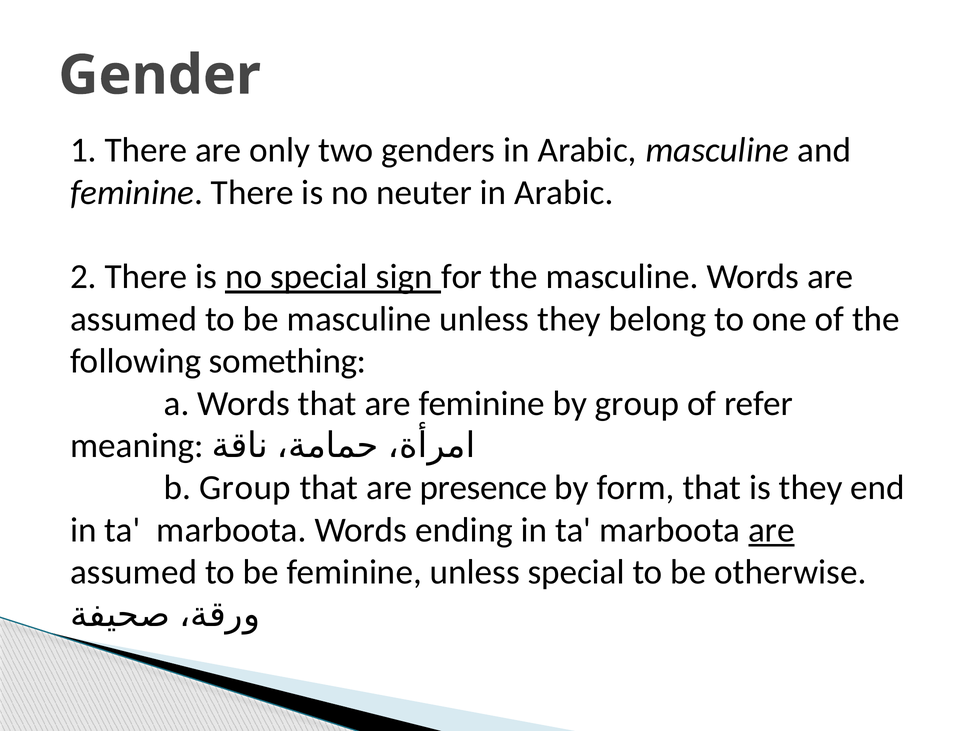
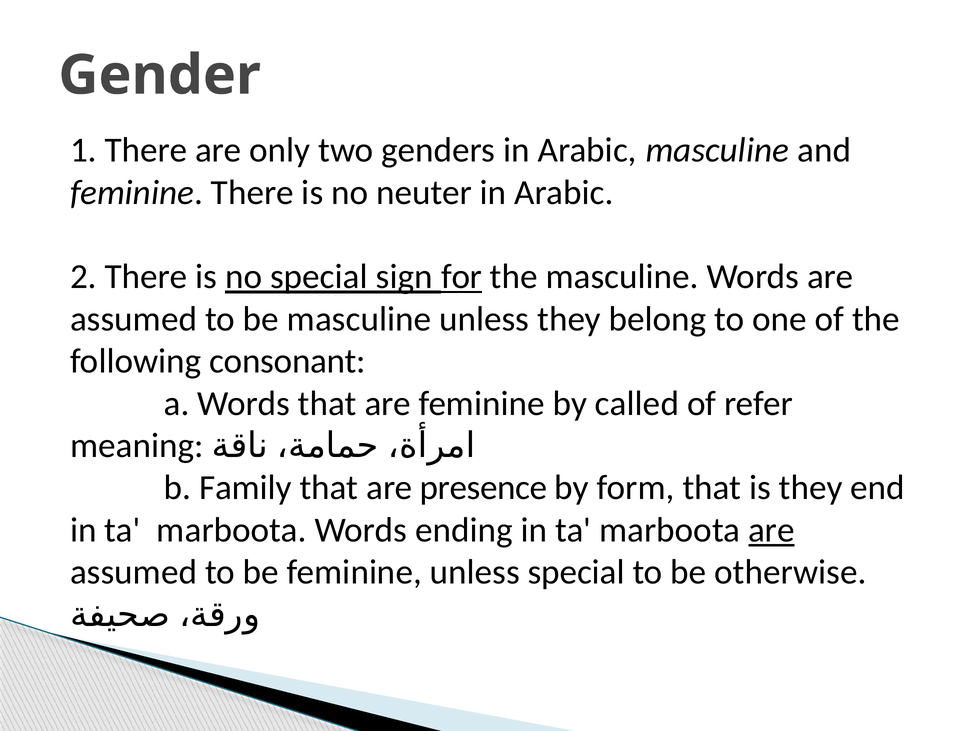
for underline: none -> present
something: something -> consonant
by group: group -> called
b Group: Group -> Family
